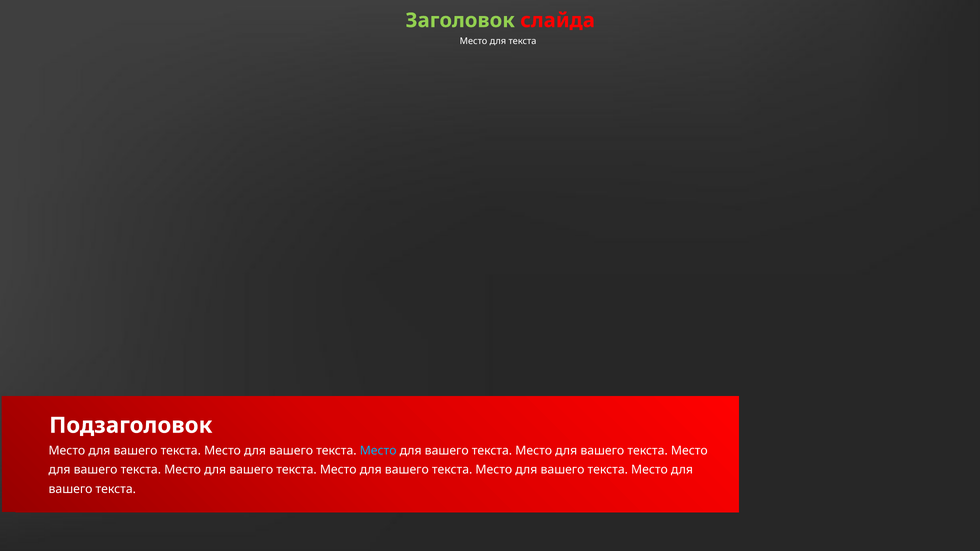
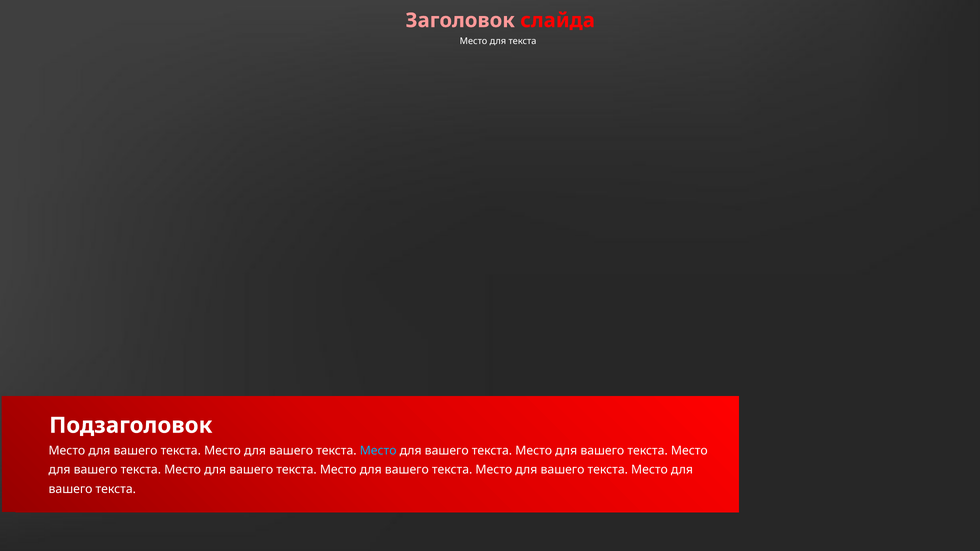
Заголовок colour: light green -> pink
